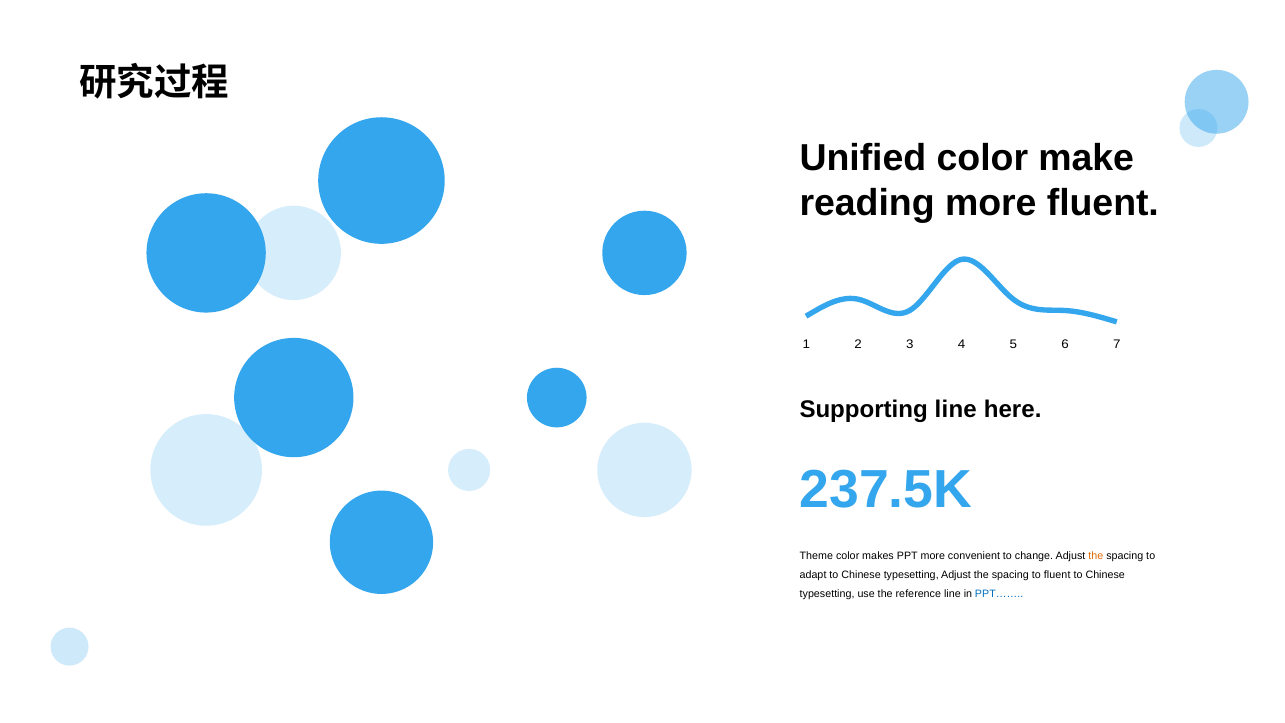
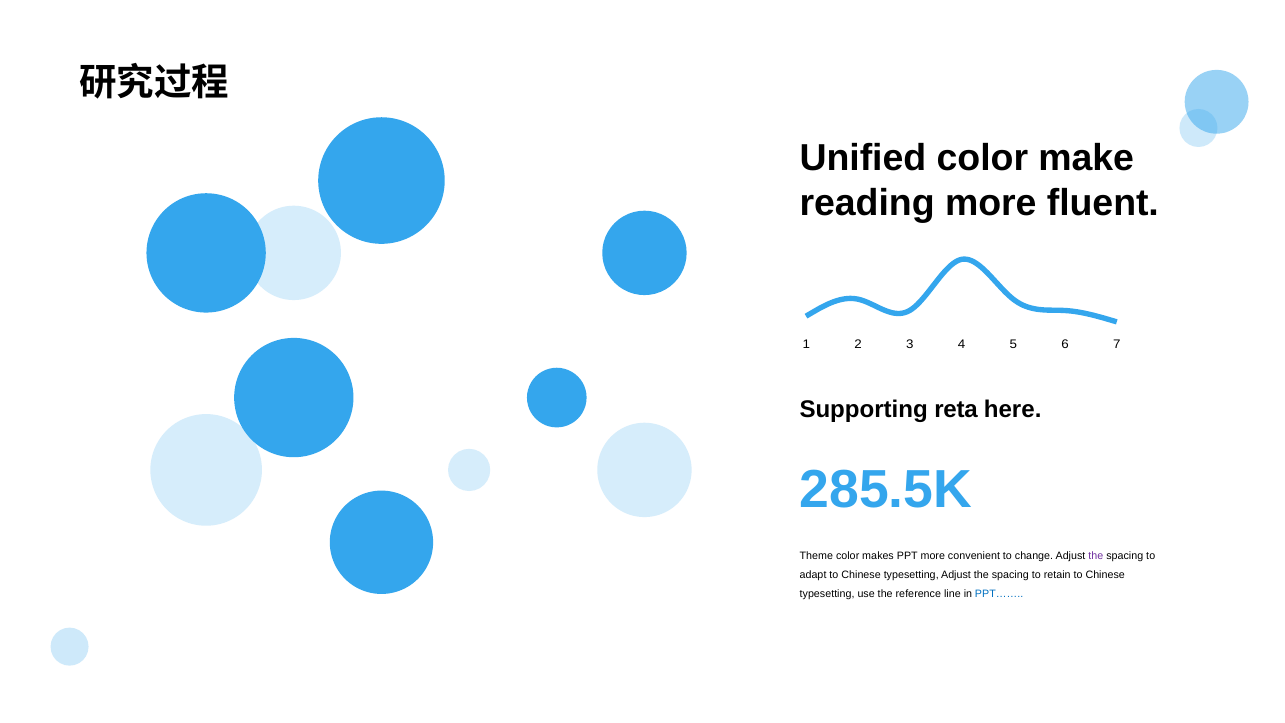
Supporting line: line -> reta
237.5K: 237.5K -> 285.5K
the at (1096, 555) colour: orange -> purple
to fluent: fluent -> retain
